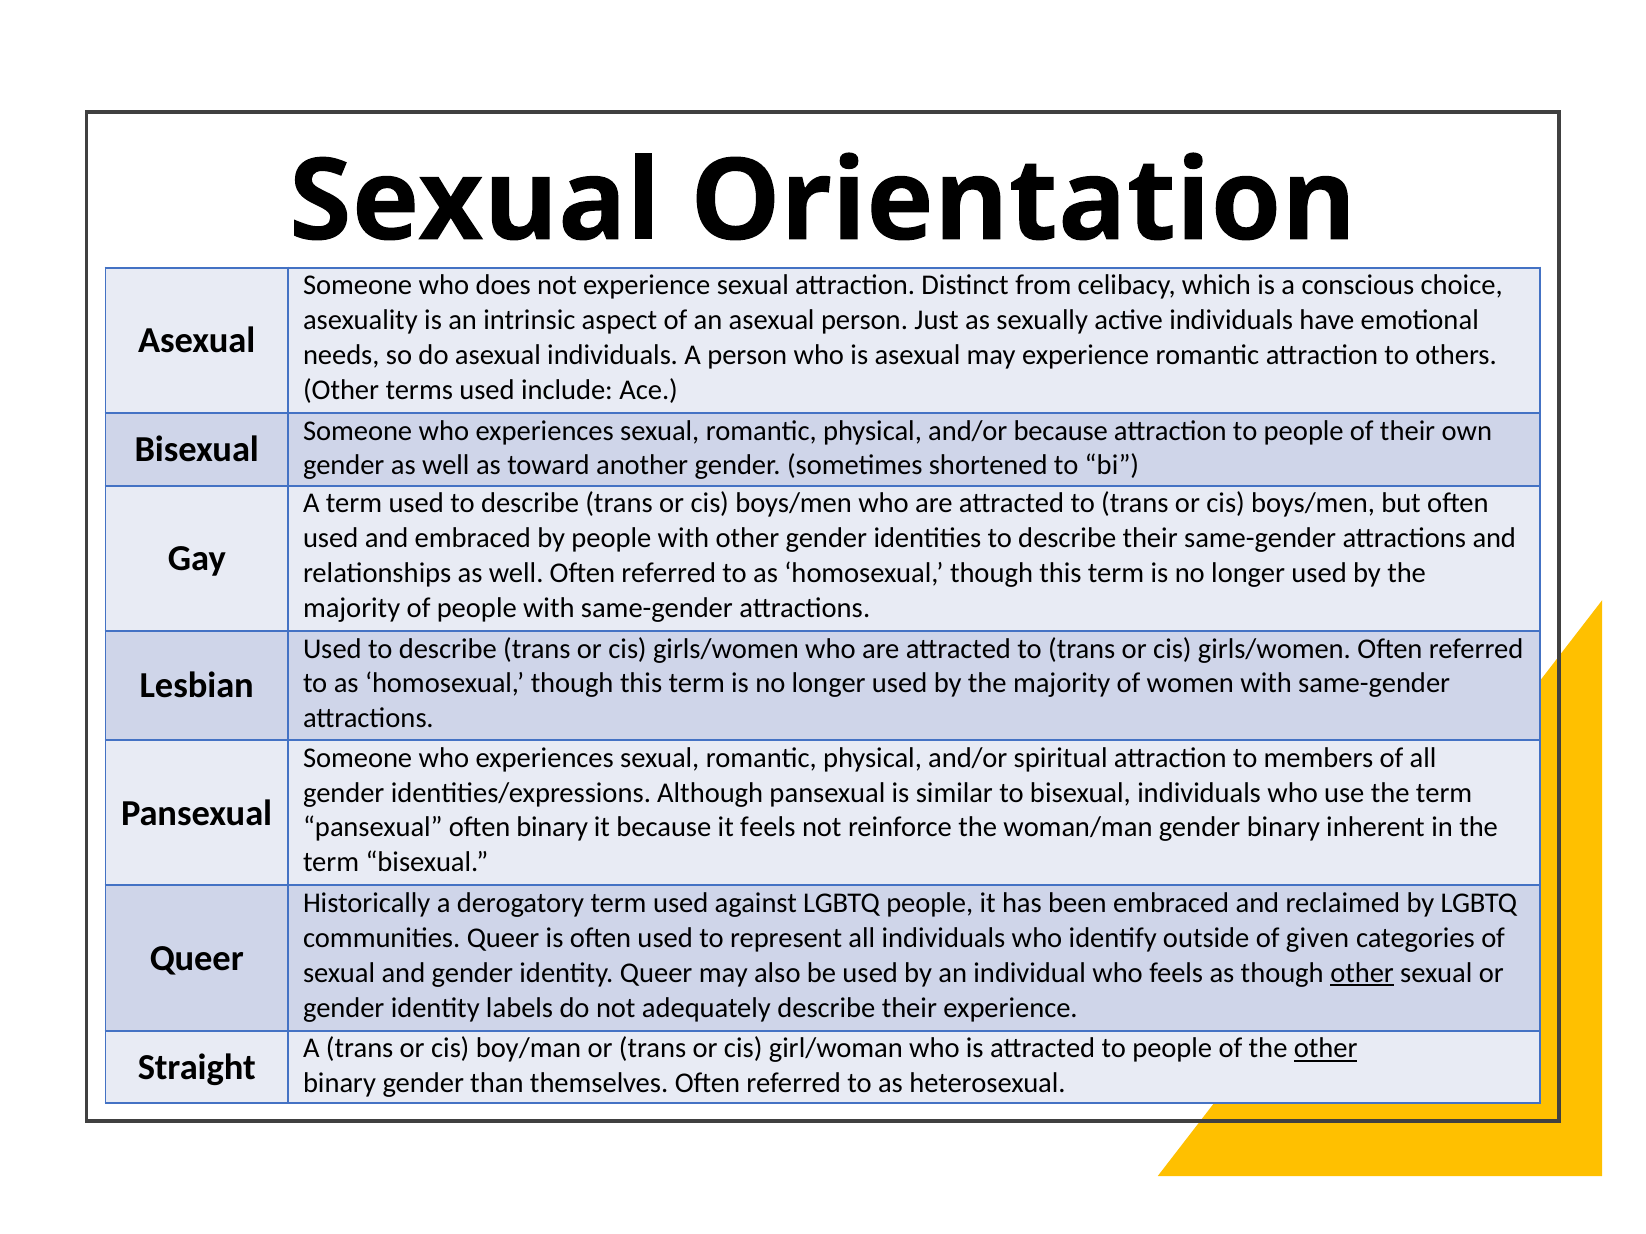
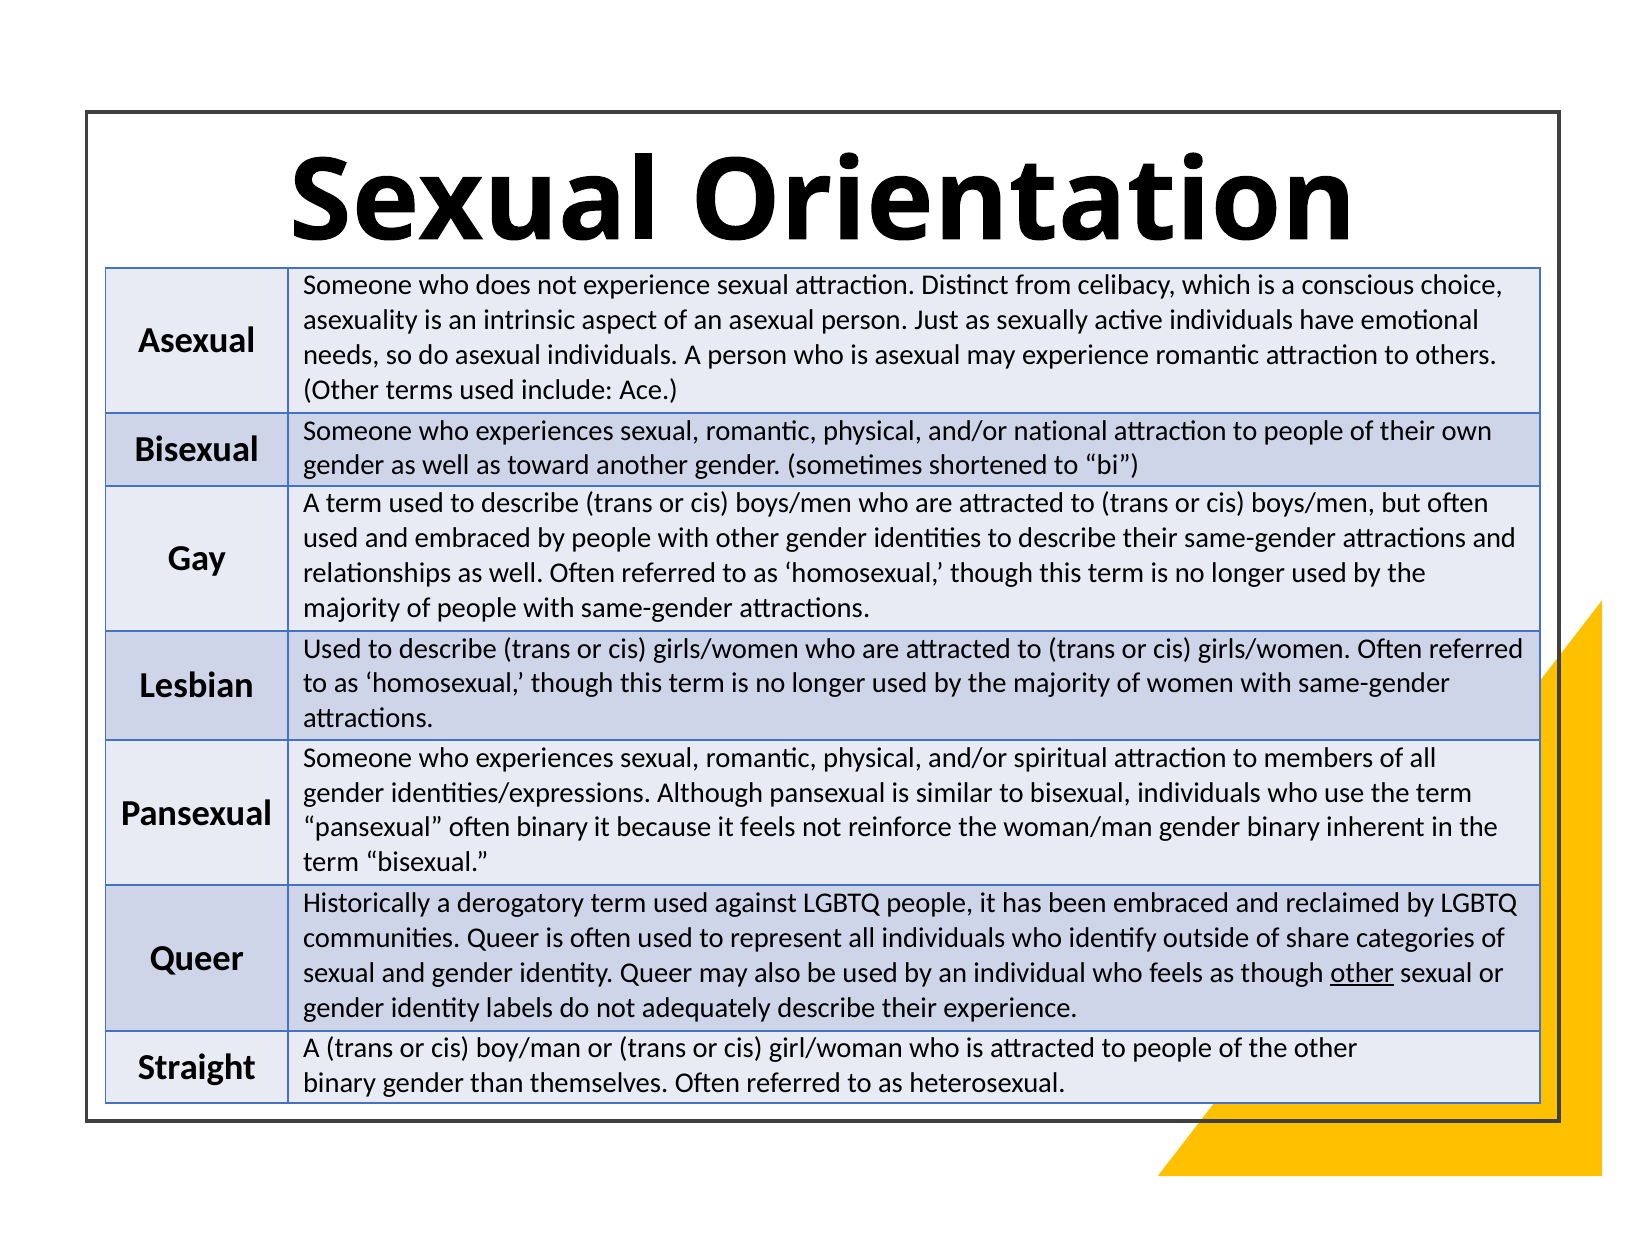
and/or because: because -> national
given: given -> share
other at (1326, 1049) underline: present -> none
